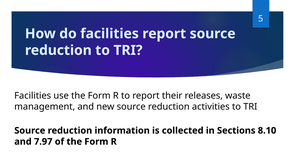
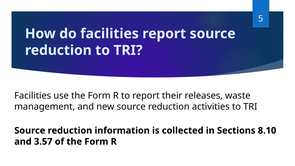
7.97: 7.97 -> 3.57
